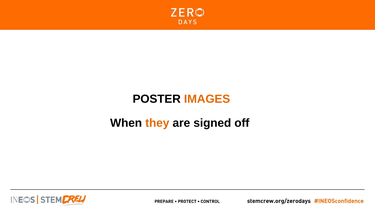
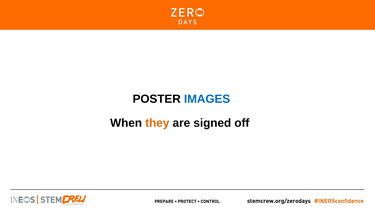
IMAGES colour: orange -> blue
